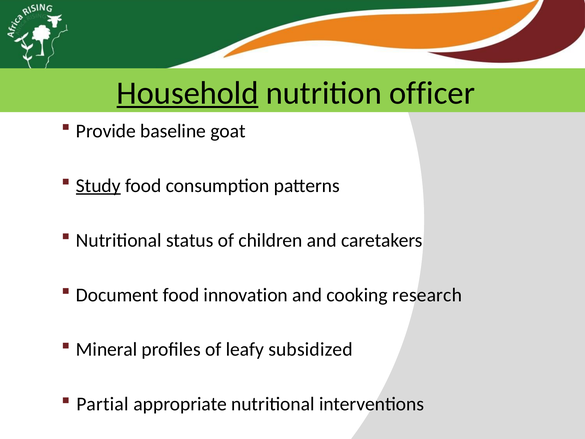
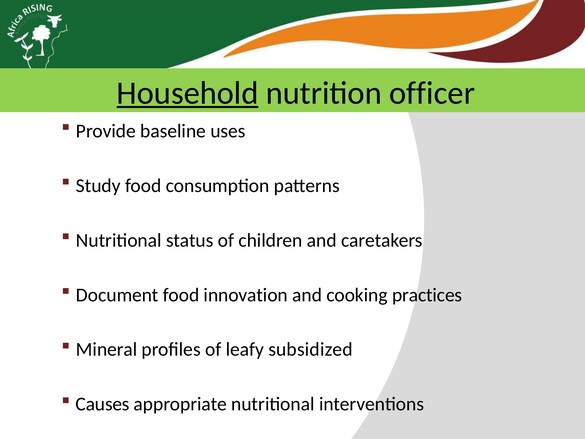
goat: goat -> uses
Study underline: present -> none
research: research -> practices
Partial: Partial -> Causes
